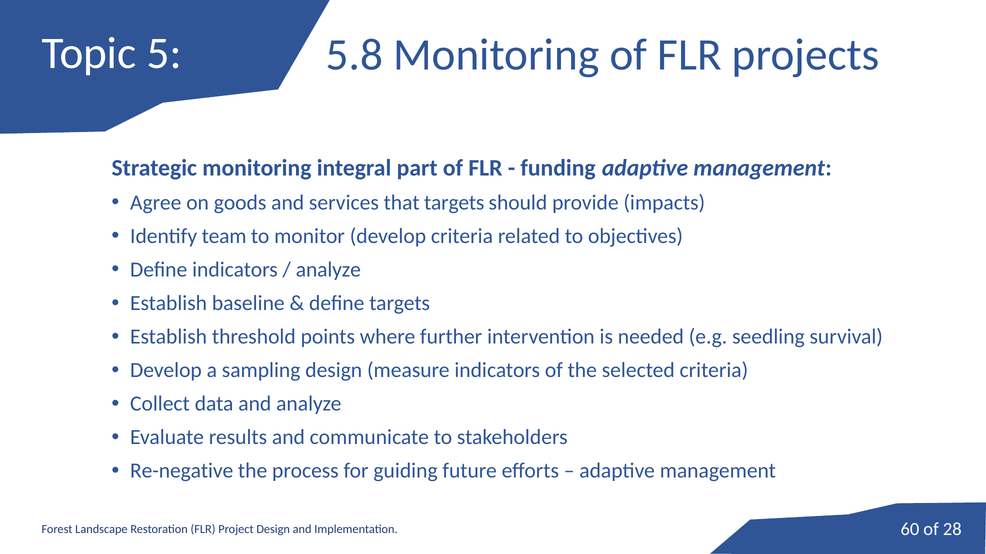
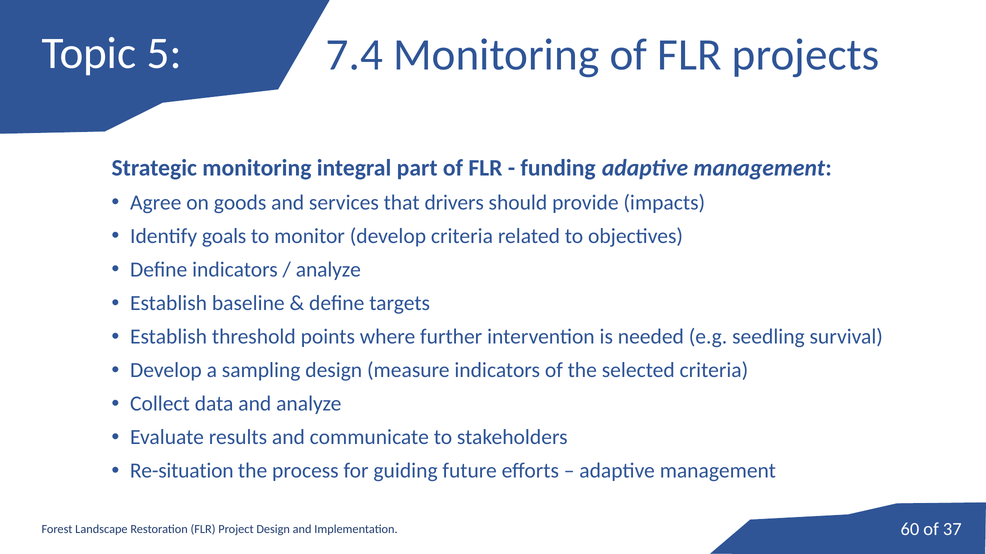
5.8: 5.8 -> 7.4
that targets: targets -> drivers
team: team -> goals
Re-negative: Re-negative -> Re-situation
28: 28 -> 37
